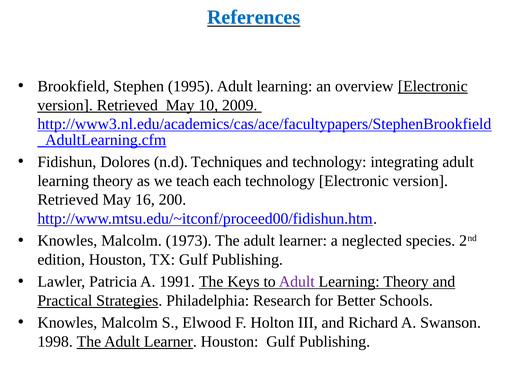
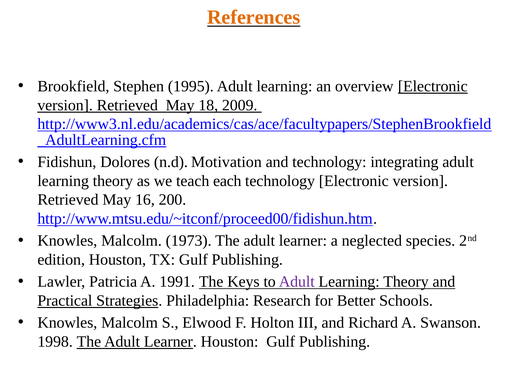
References colour: blue -> orange
10: 10 -> 18
Techniques: Techniques -> Motivation
